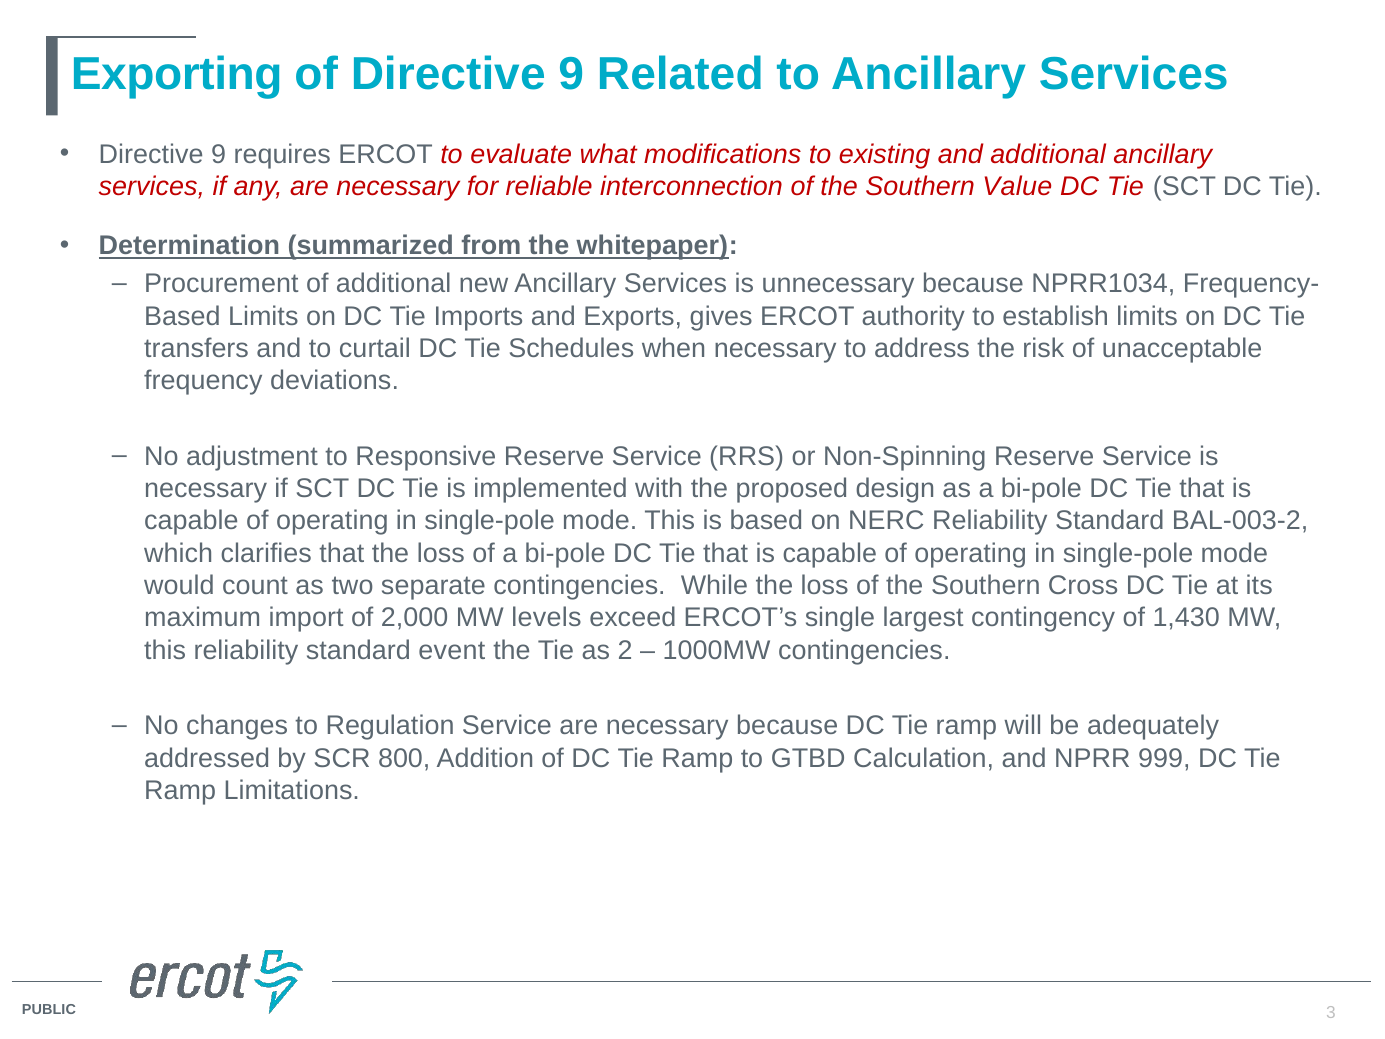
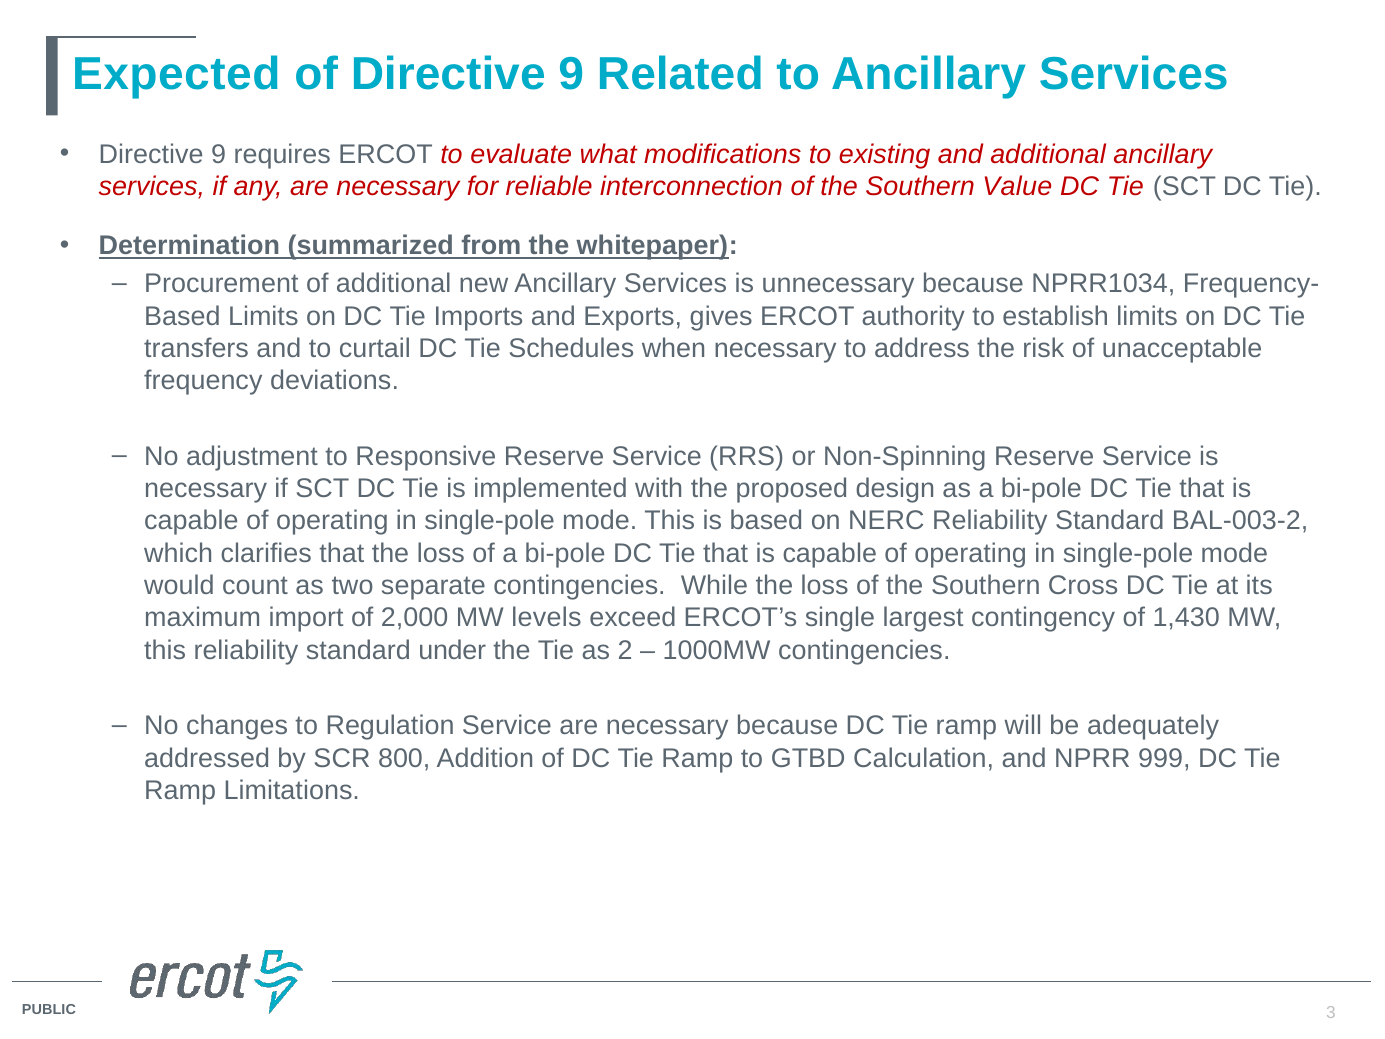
Exporting: Exporting -> Expected
event: event -> under
